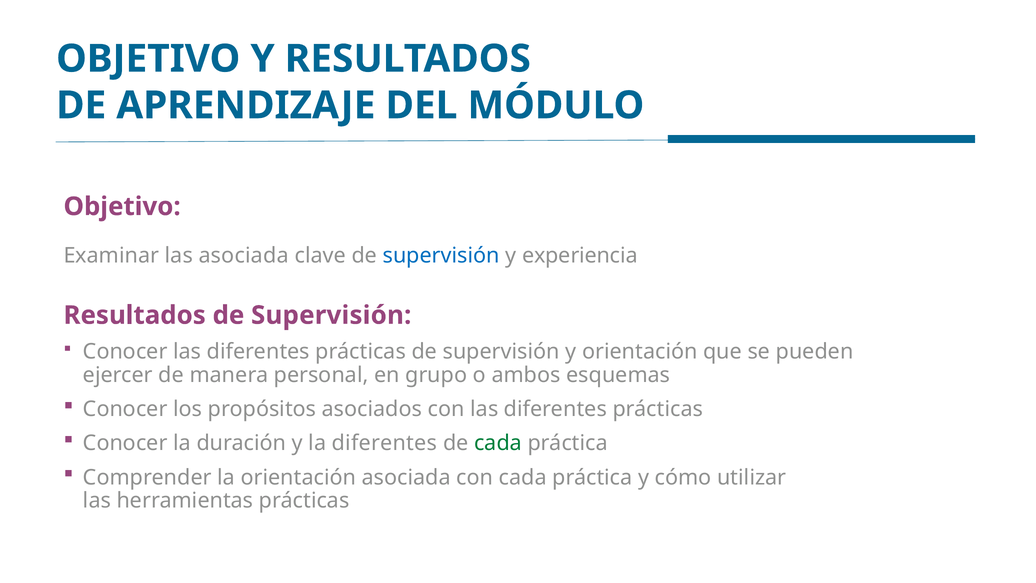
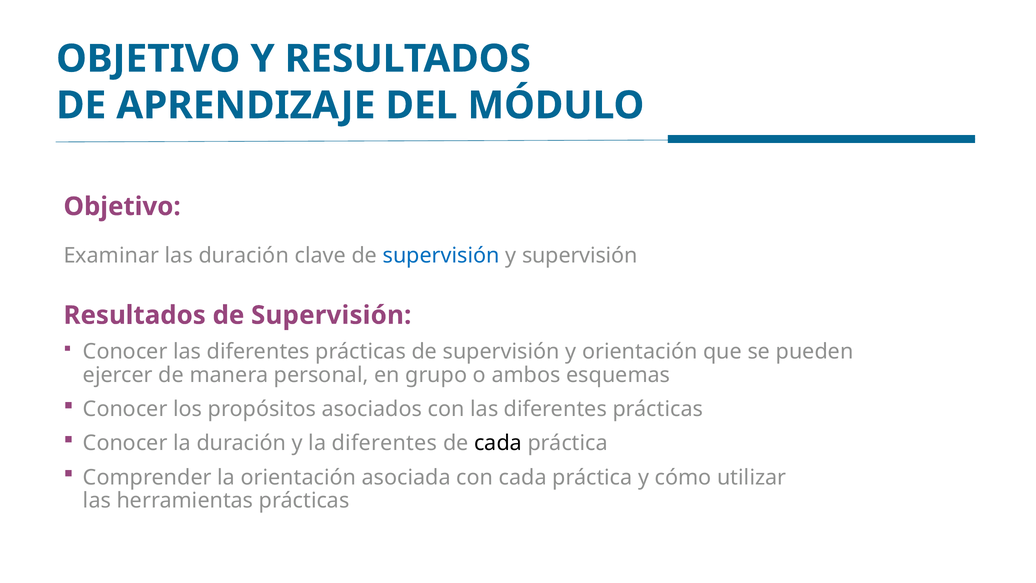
las asociada: asociada -> duración
y experiencia: experiencia -> supervisión
cada at (498, 443) colour: green -> black
